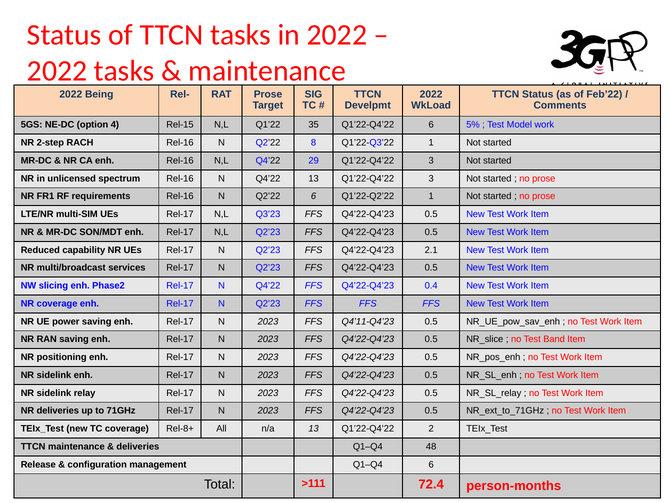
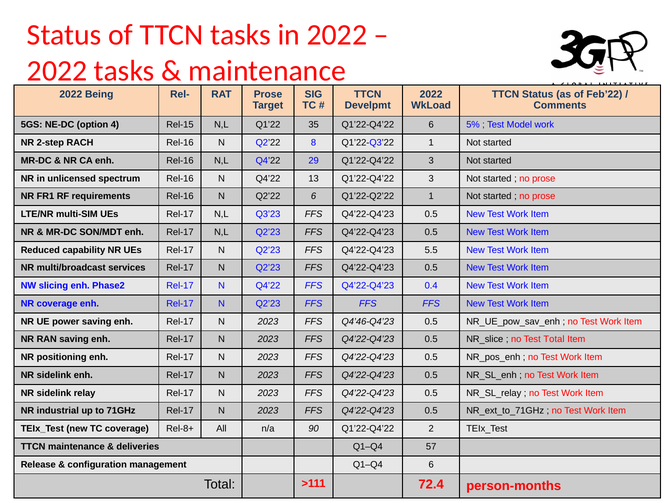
2.1: 2.1 -> 5.5
Q4’11-Q4’23: Q4’11-Q4’23 -> Q4’46-Q4’23
Test Band: Band -> Total
NR deliveries: deliveries -> industrial
n/a 13: 13 -> 90
48: 48 -> 57
